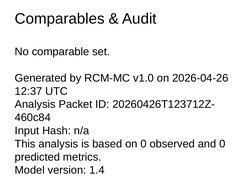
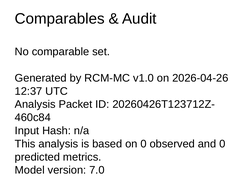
1.4: 1.4 -> 7.0
